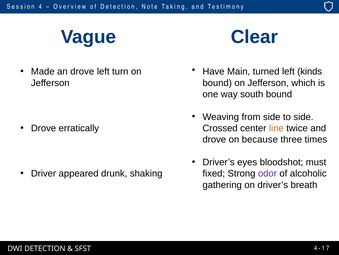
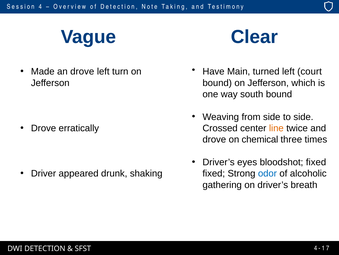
kinds: kinds -> court
because: because -> chemical
bloodshot must: must -> fixed
odor colour: purple -> blue
